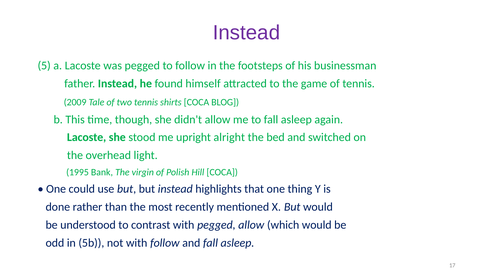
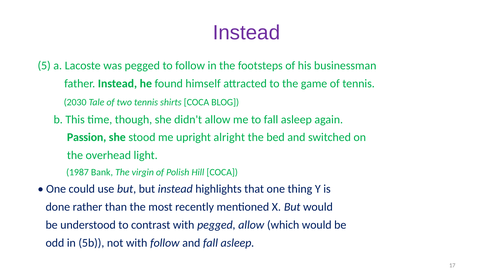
2009: 2009 -> 2030
Lacoste at (87, 137): Lacoste -> Passion
1995: 1995 -> 1987
